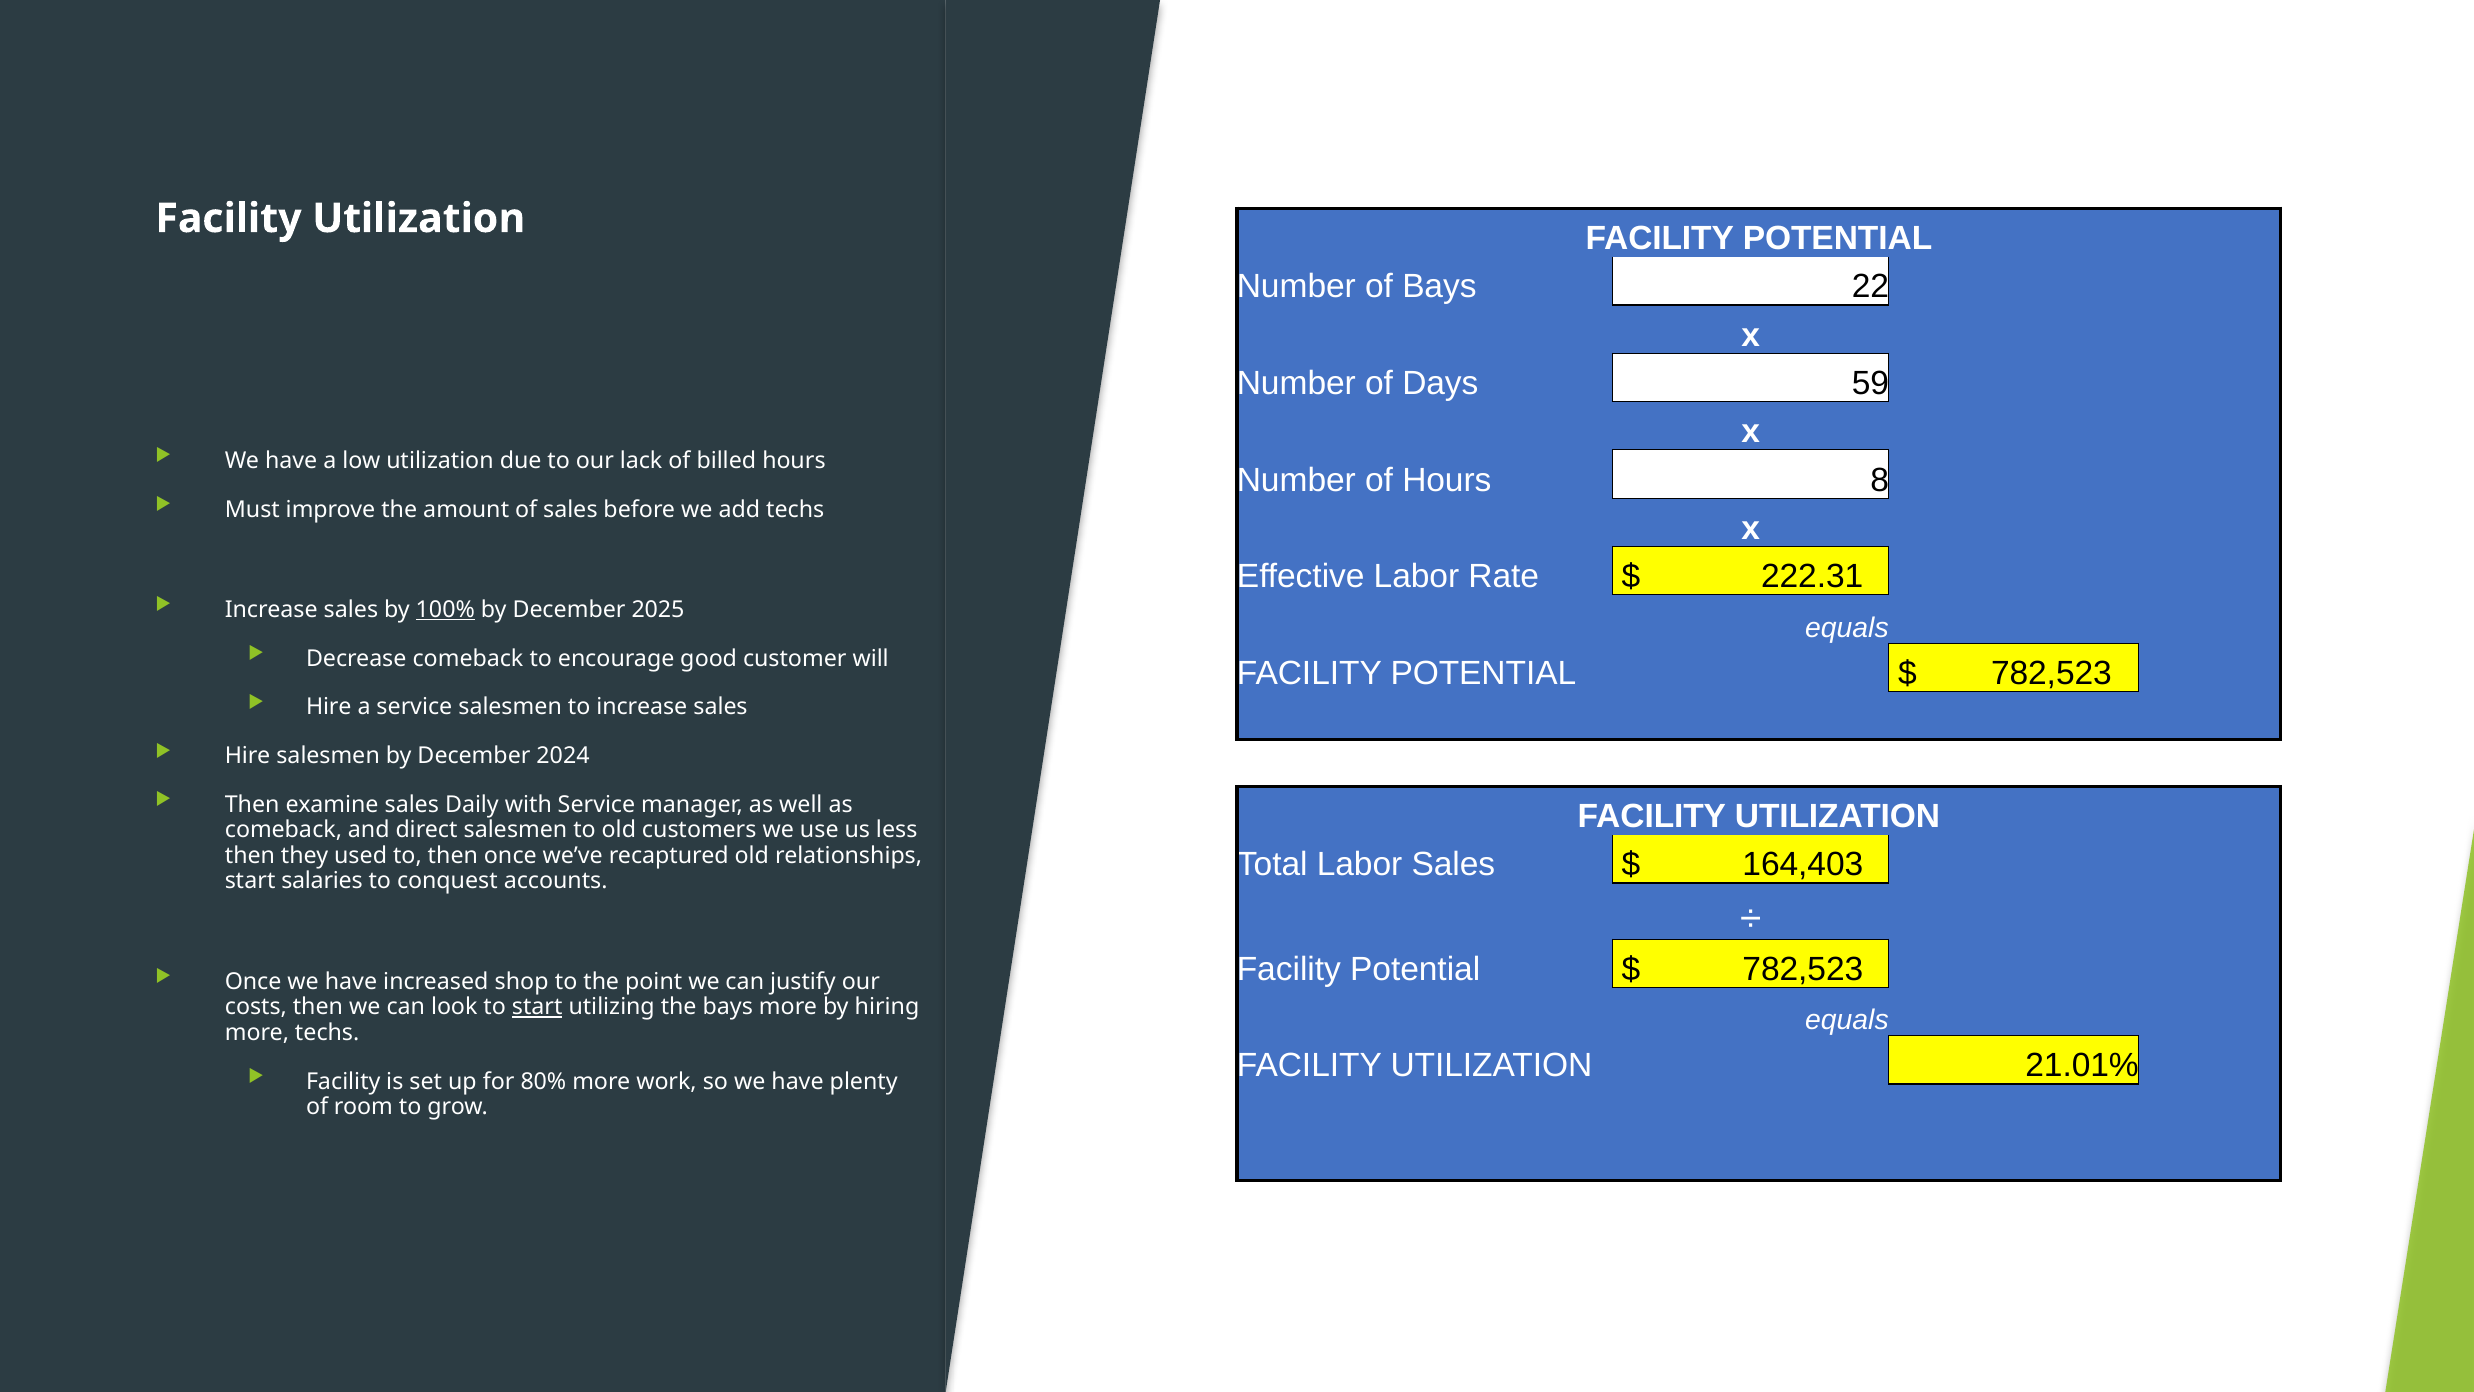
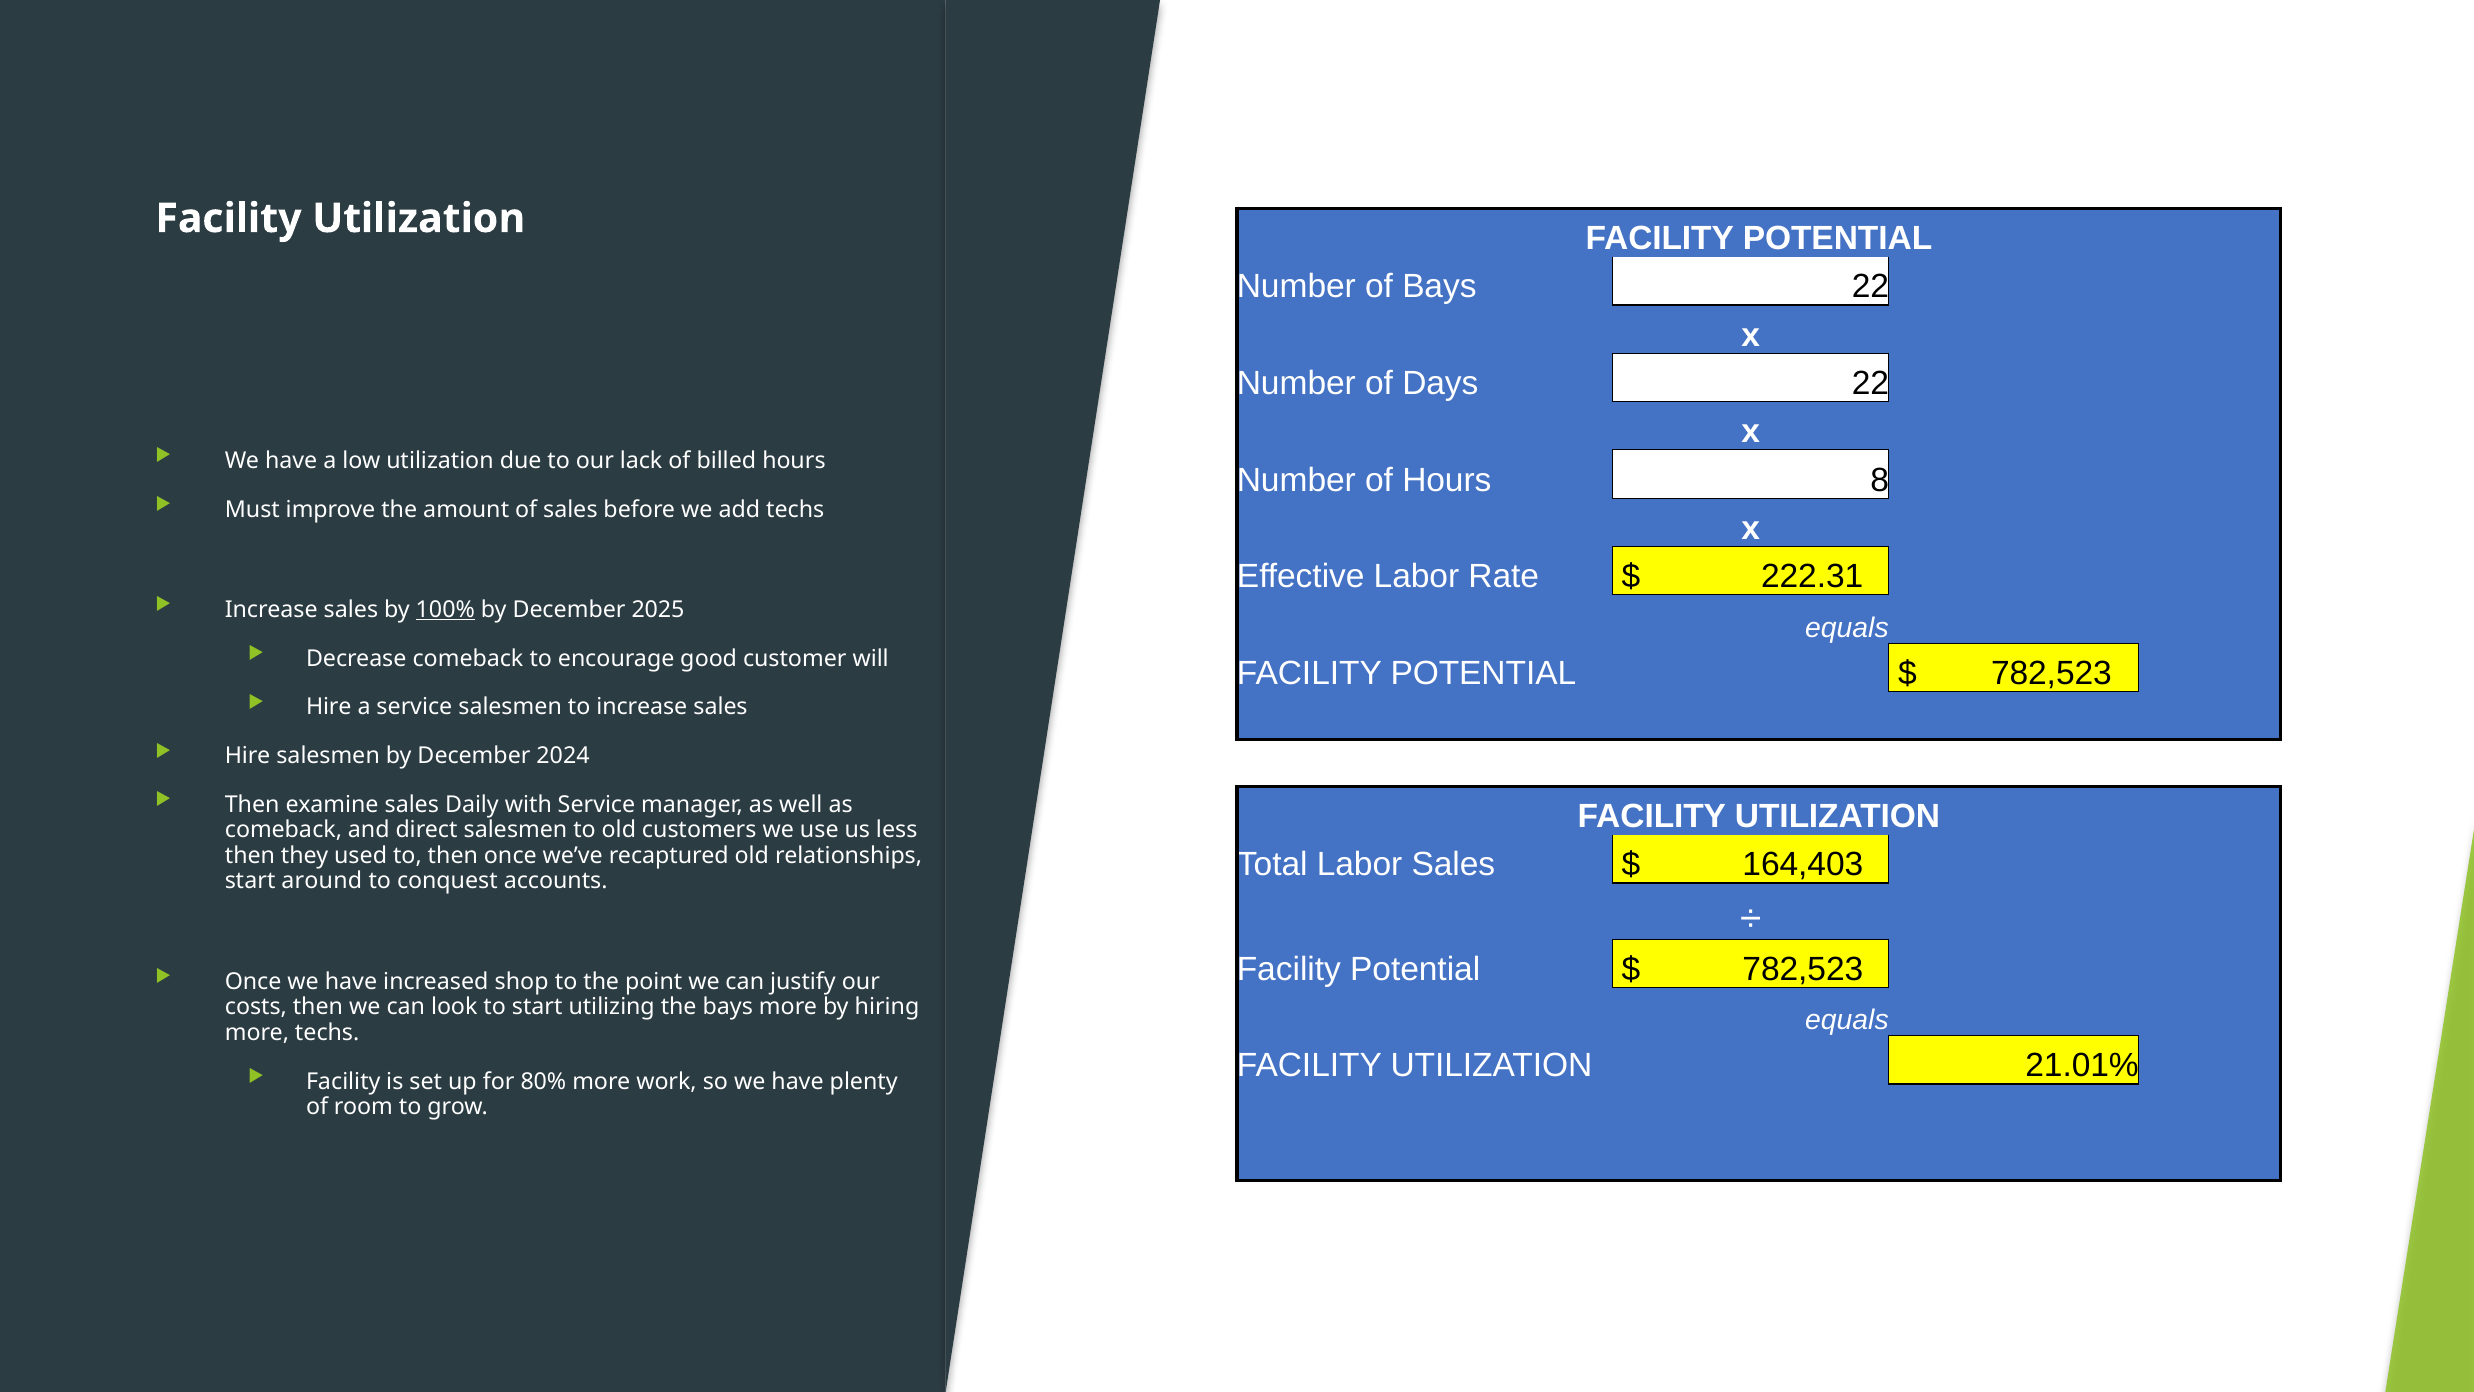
Days 59: 59 -> 22
salaries: salaries -> around
start at (537, 1007) underline: present -> none
